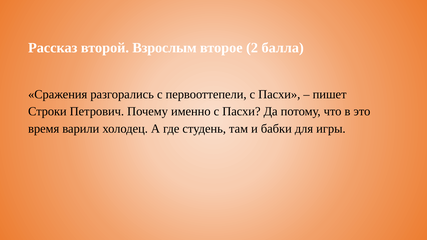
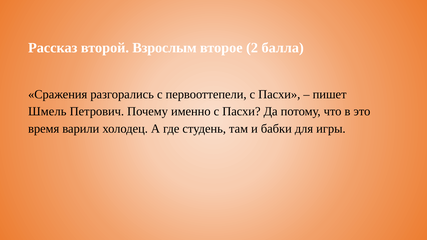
Строки: Строки -> Шмель
